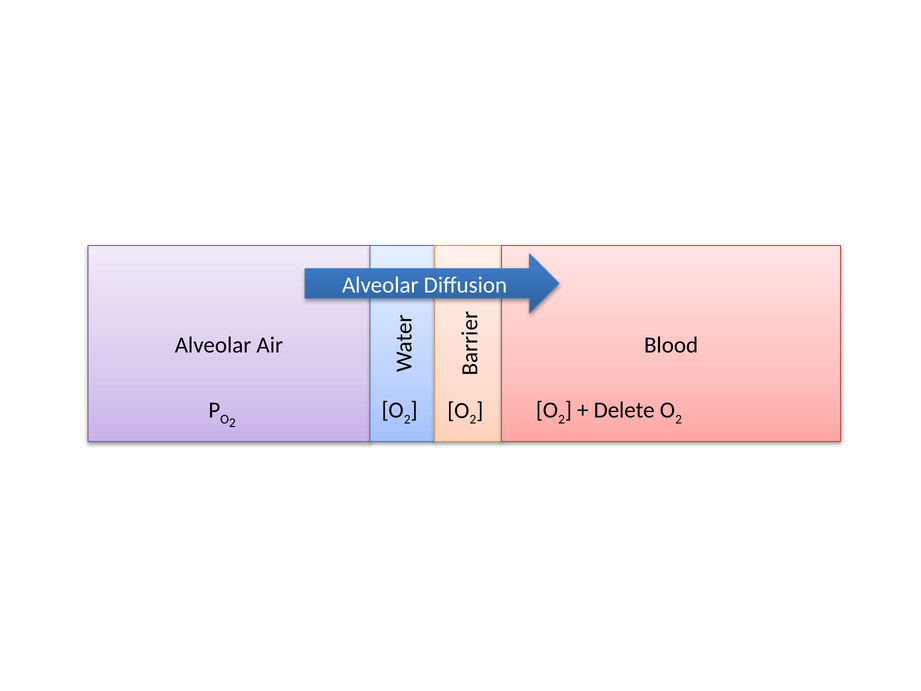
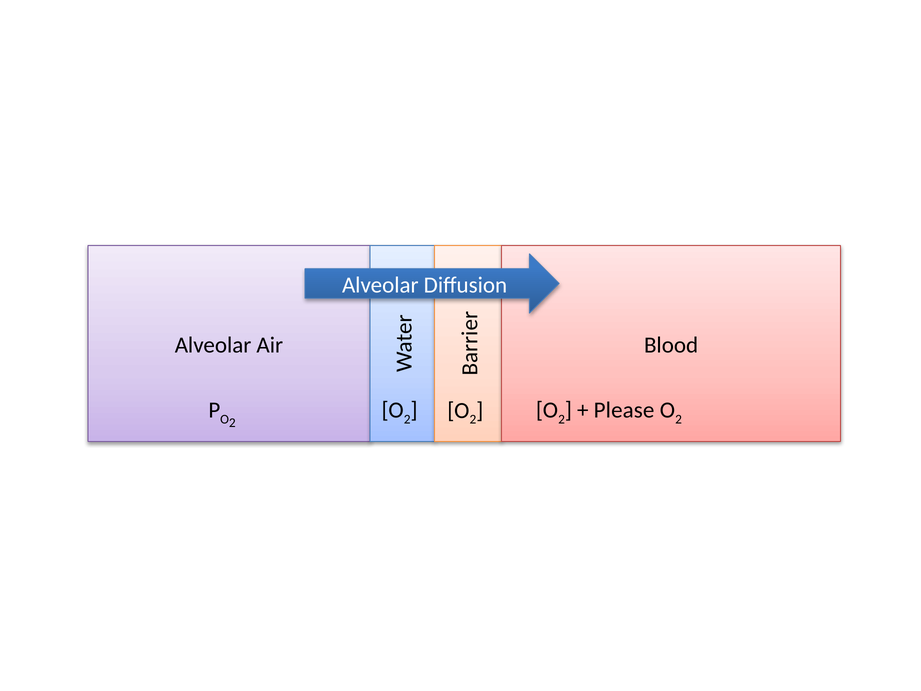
Delete: Delete -> Please
